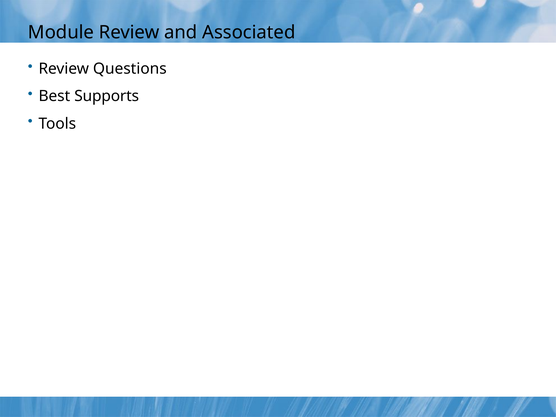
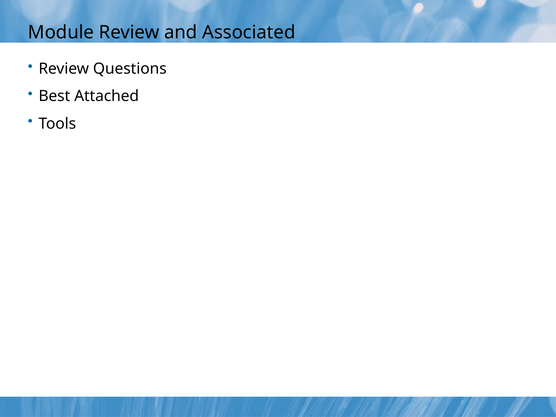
Supports: Supports -> Attached
